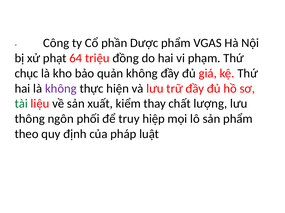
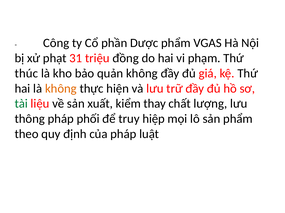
64: 64 -> 31
chục: chục -> thúc
không at (61, 89) colour: purple -> orange
thông ngôn: ngôn -> pháp
